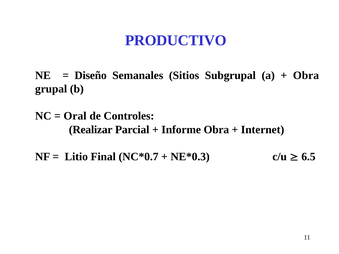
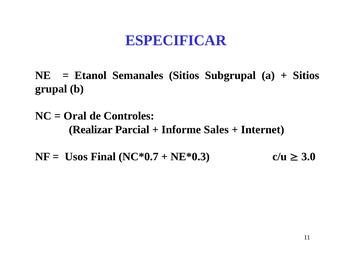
PRODUCTIVO: PRODUCTIVO -> ESPECIFICAR
Diseño: Diseño -> Etanol
Obra at (306, 75): Obra -> Sitios
Informe Obra: Obra -> Sales
Litio: Litio -> Usos
6.5: 6.5 -> 3.0
